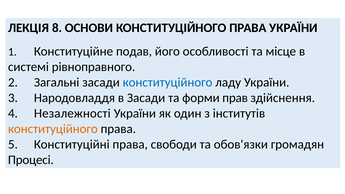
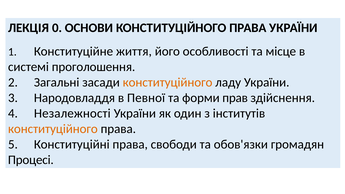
8: 8 -> 0
подав: подав -> життя
рівноправного: рівноправного -> проголошення
конституційного at (168, 82) colour: blue -> orange
в Засади: Засади -> Певної
